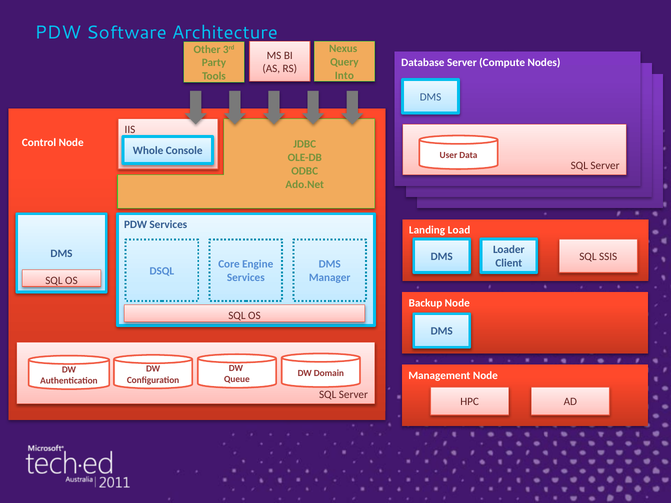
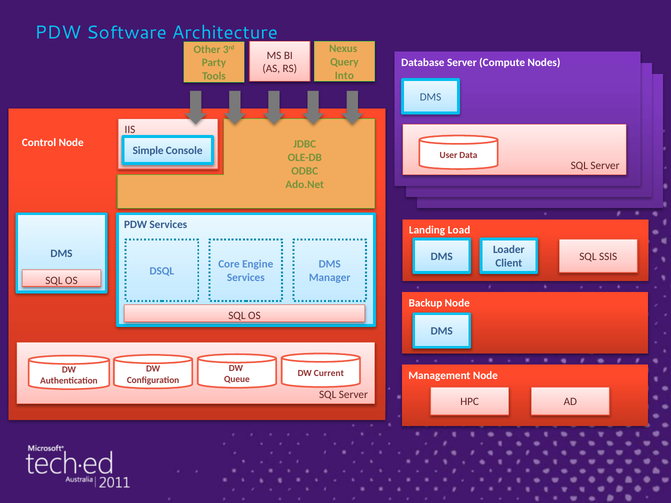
Whole: Whole -> Simple
Domain: Domain -> Current
